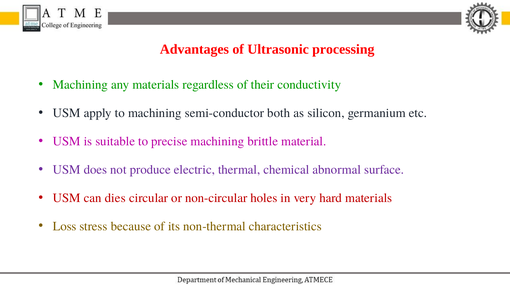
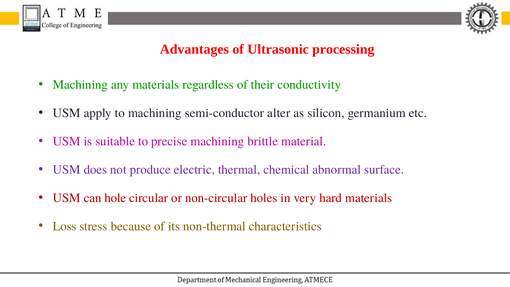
both: both -> alter
dies: dies -> hole
